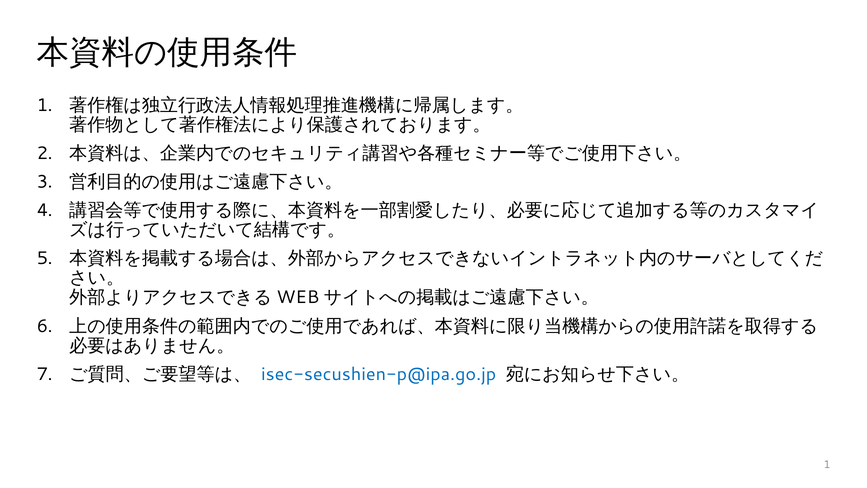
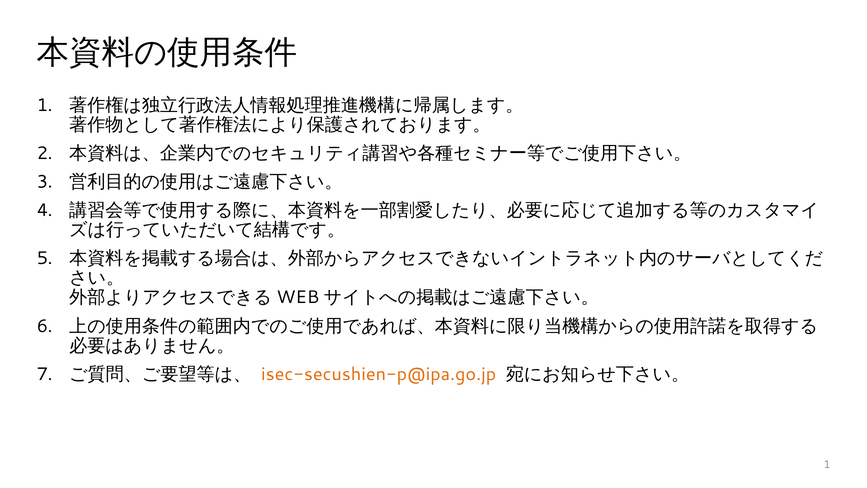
isec-secushien-p@ipa.go.jp colour: blue -> orange
